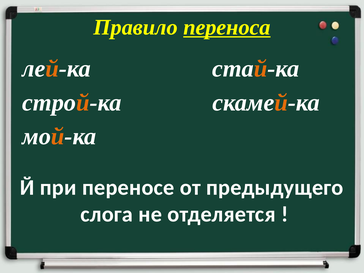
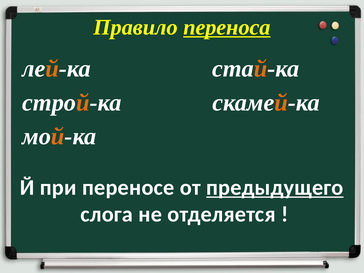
предыдущего underline: none -> present
